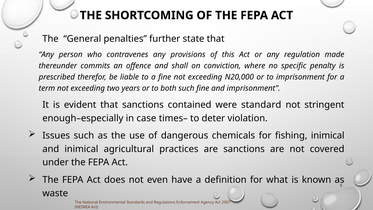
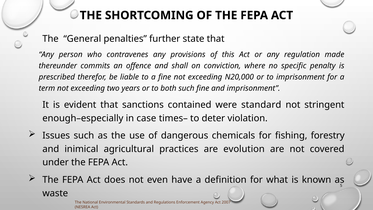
fishing inimical: inimical -> forestry
are sanctions: sanctions -> evolution
